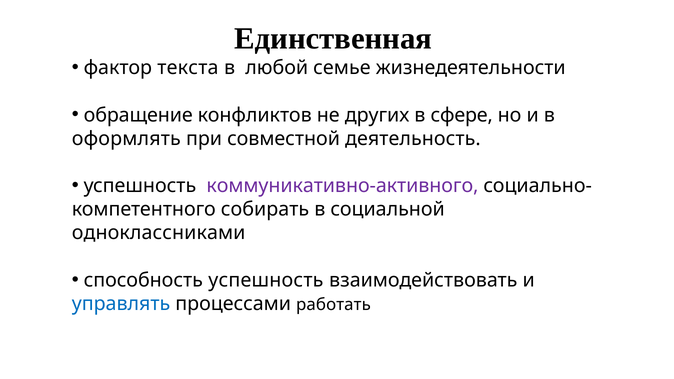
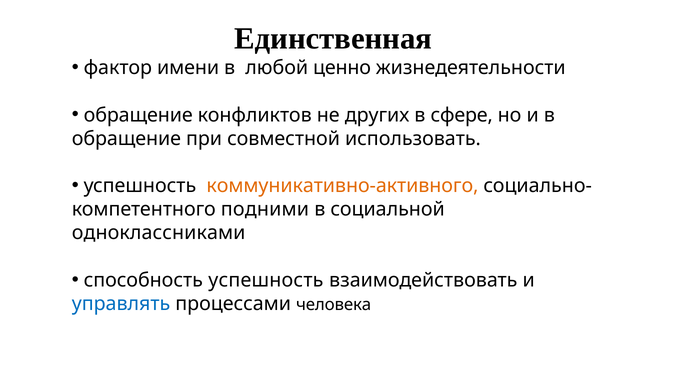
текста: текста -> имени
семье: семье -> ценно
оформлять at (126, 139): оформлять -> обращение
деятельность: деятельность -> использовать
коммуникативно-активного colour: purple -> orange
собирать: собирать -> подними
работать: работать -> человека
